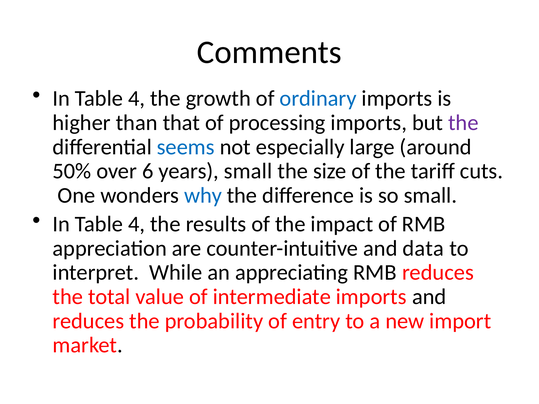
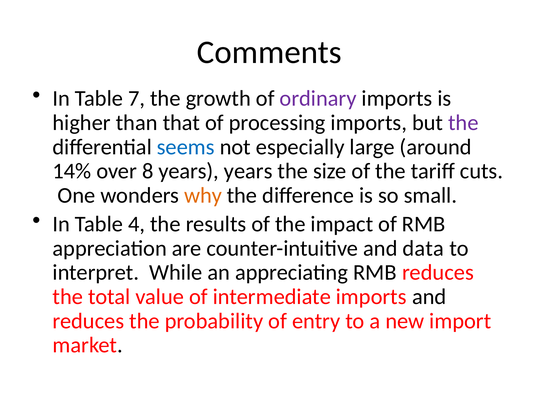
4 at (137, 99): 4 -> 7
ordinary colour: blue -> purple
50%: 50% -> 14%
6: 6 -> 8
years small: small -> years
why colour: blue -> orange
